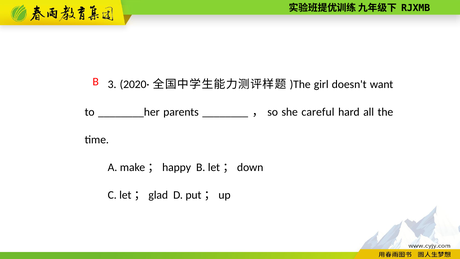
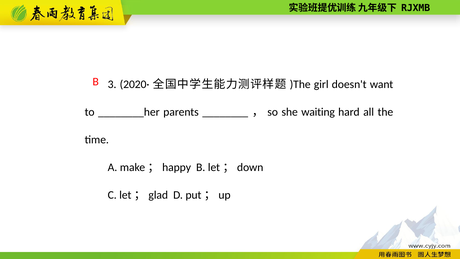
careful: careful -> waiting
